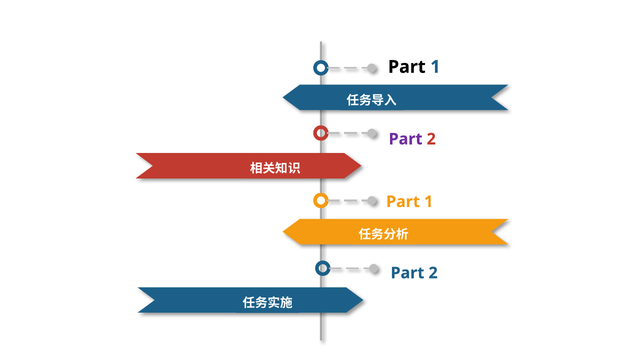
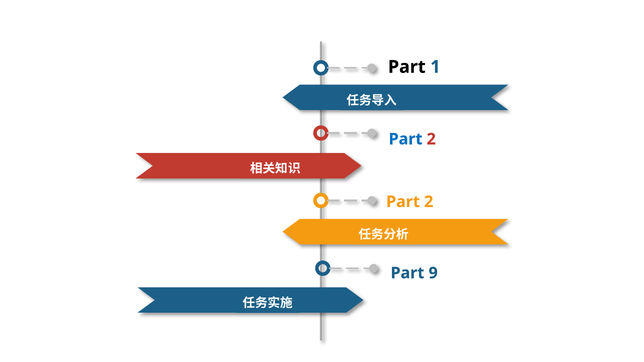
Part at (406, 139) colour: purple -> blue
1 at (429, 202): 1 -> 2
2 at (433, 273): 2 -> 9
